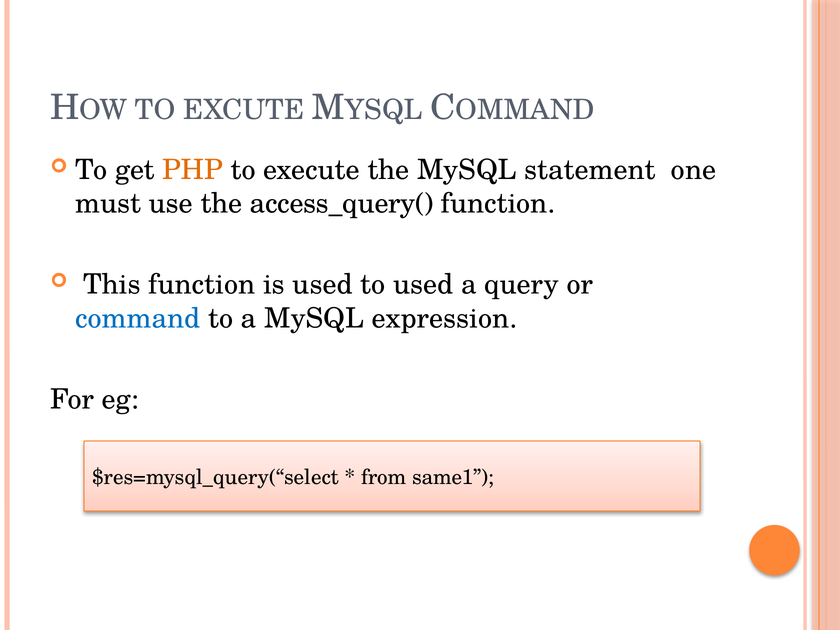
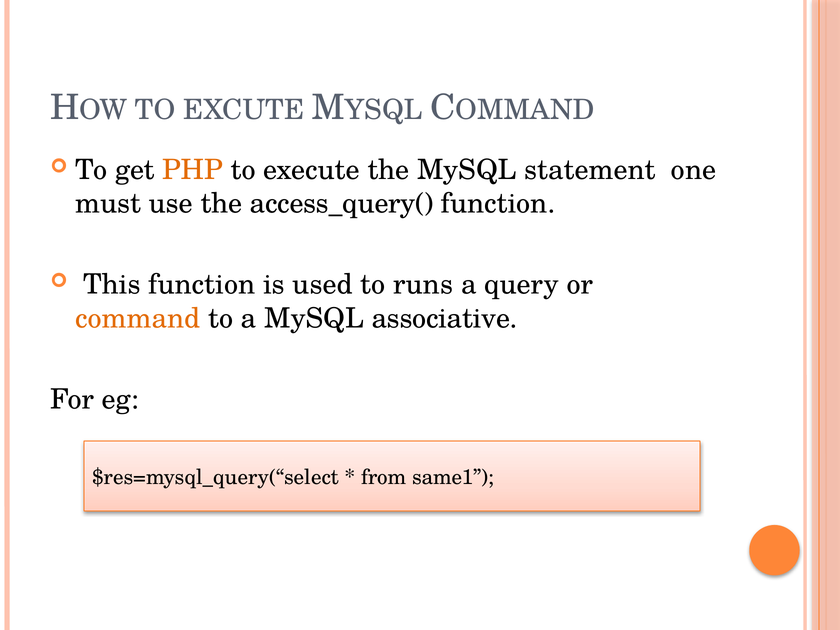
to used: used -> runs
command colour: blue -> orange
expression: expression -> associative
